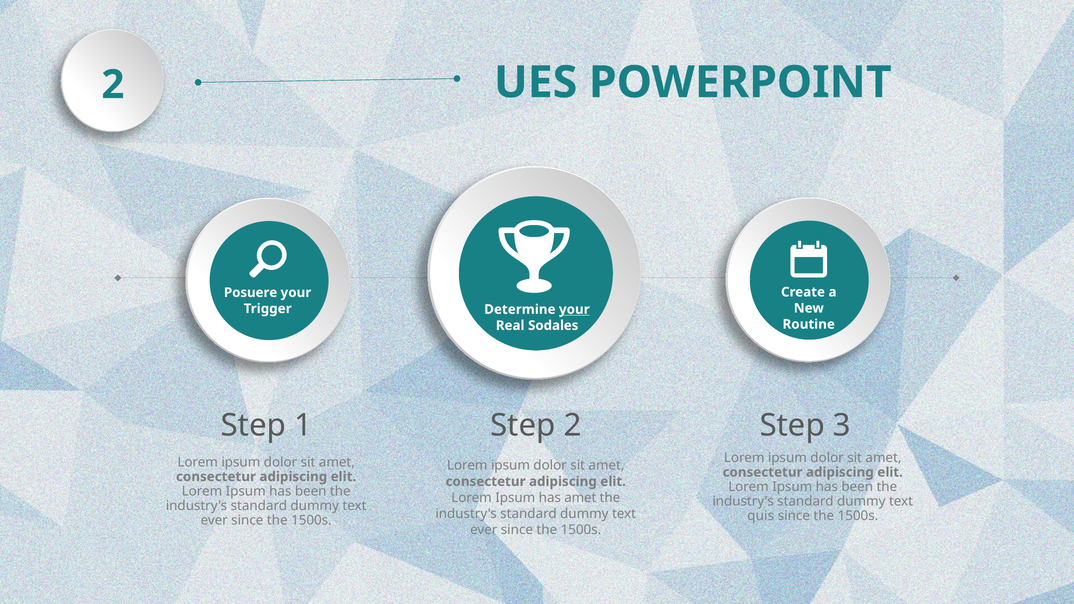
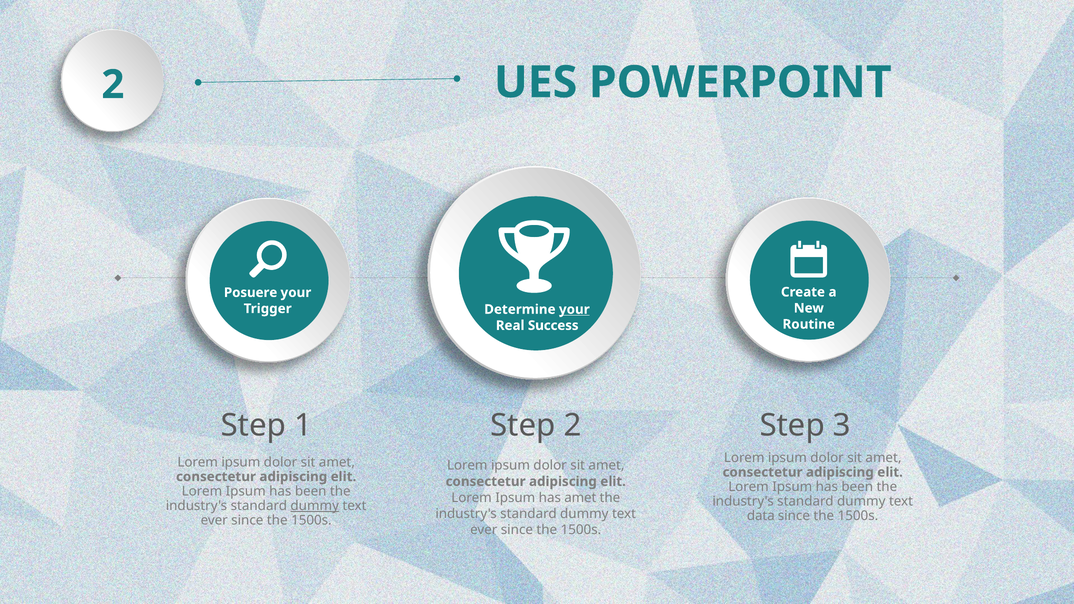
Sodales: Sodales -> Success
dummy at (315, 506) underline: none -> present
quis: quis -> data
